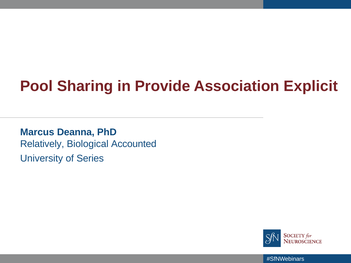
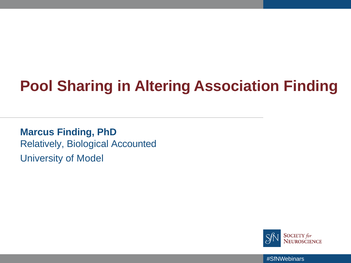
Provide: Provide -> Altering
Association Explicit: Explicit -> Finding
Marcus Deanna: Deanna -> Finding
Series: Series -> Model
